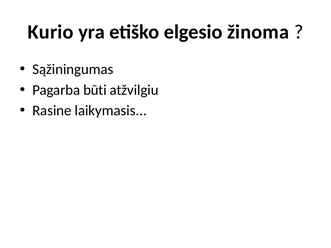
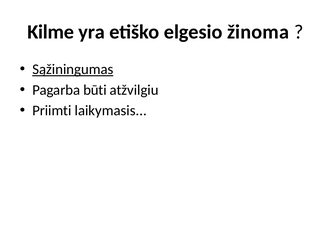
Kurio: Kurio -> Kilme
Sąžiningumas underline: none -> present
Rasine: Rasine -> Priimti
